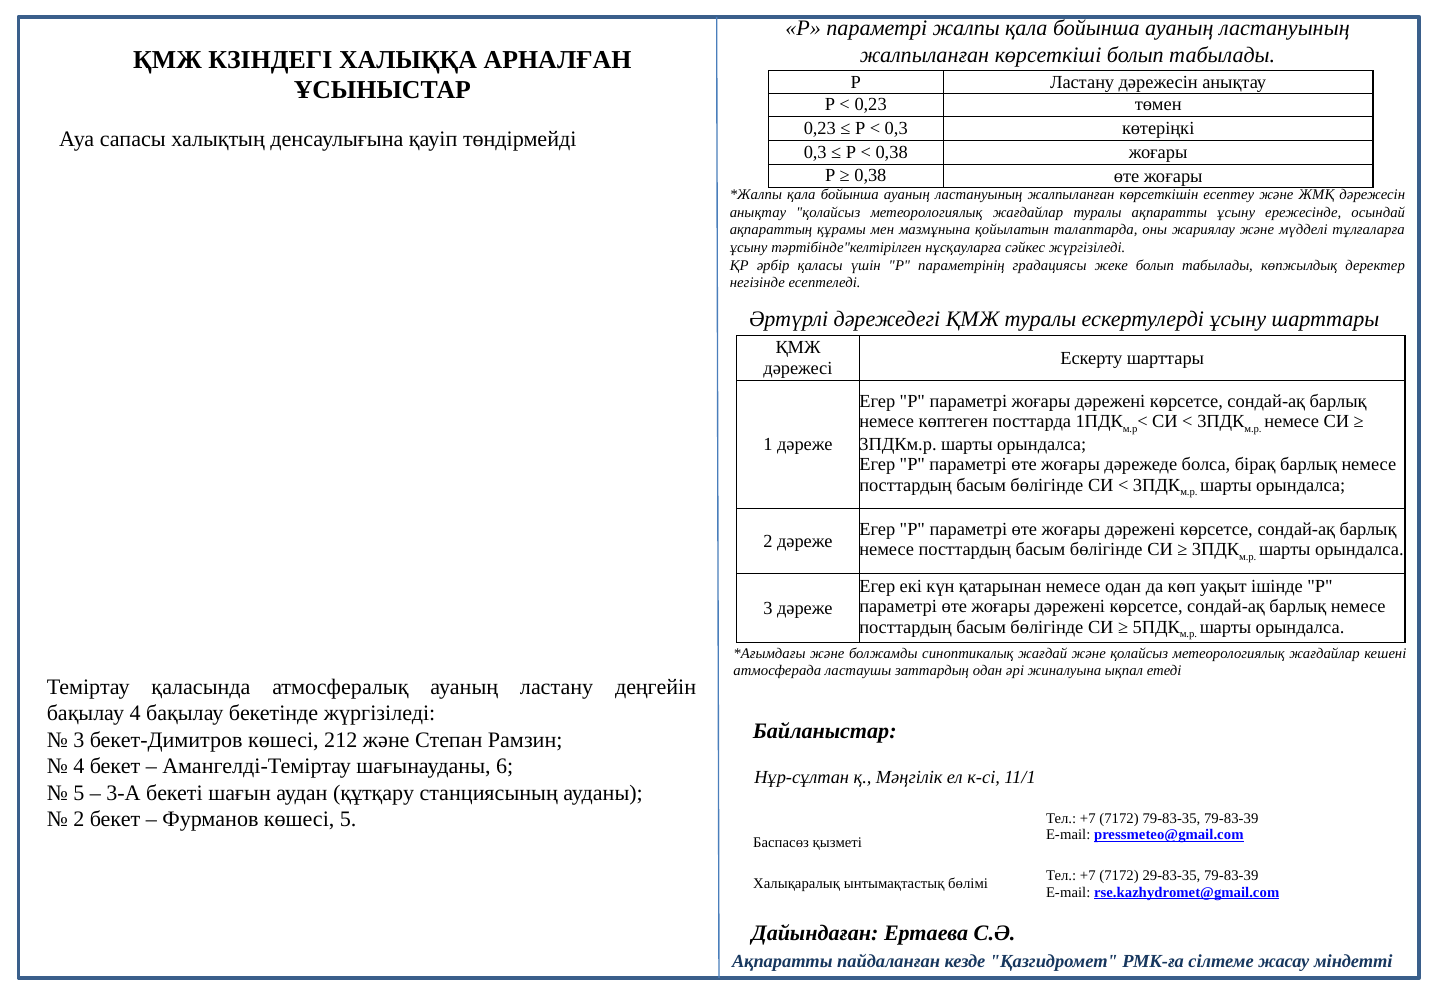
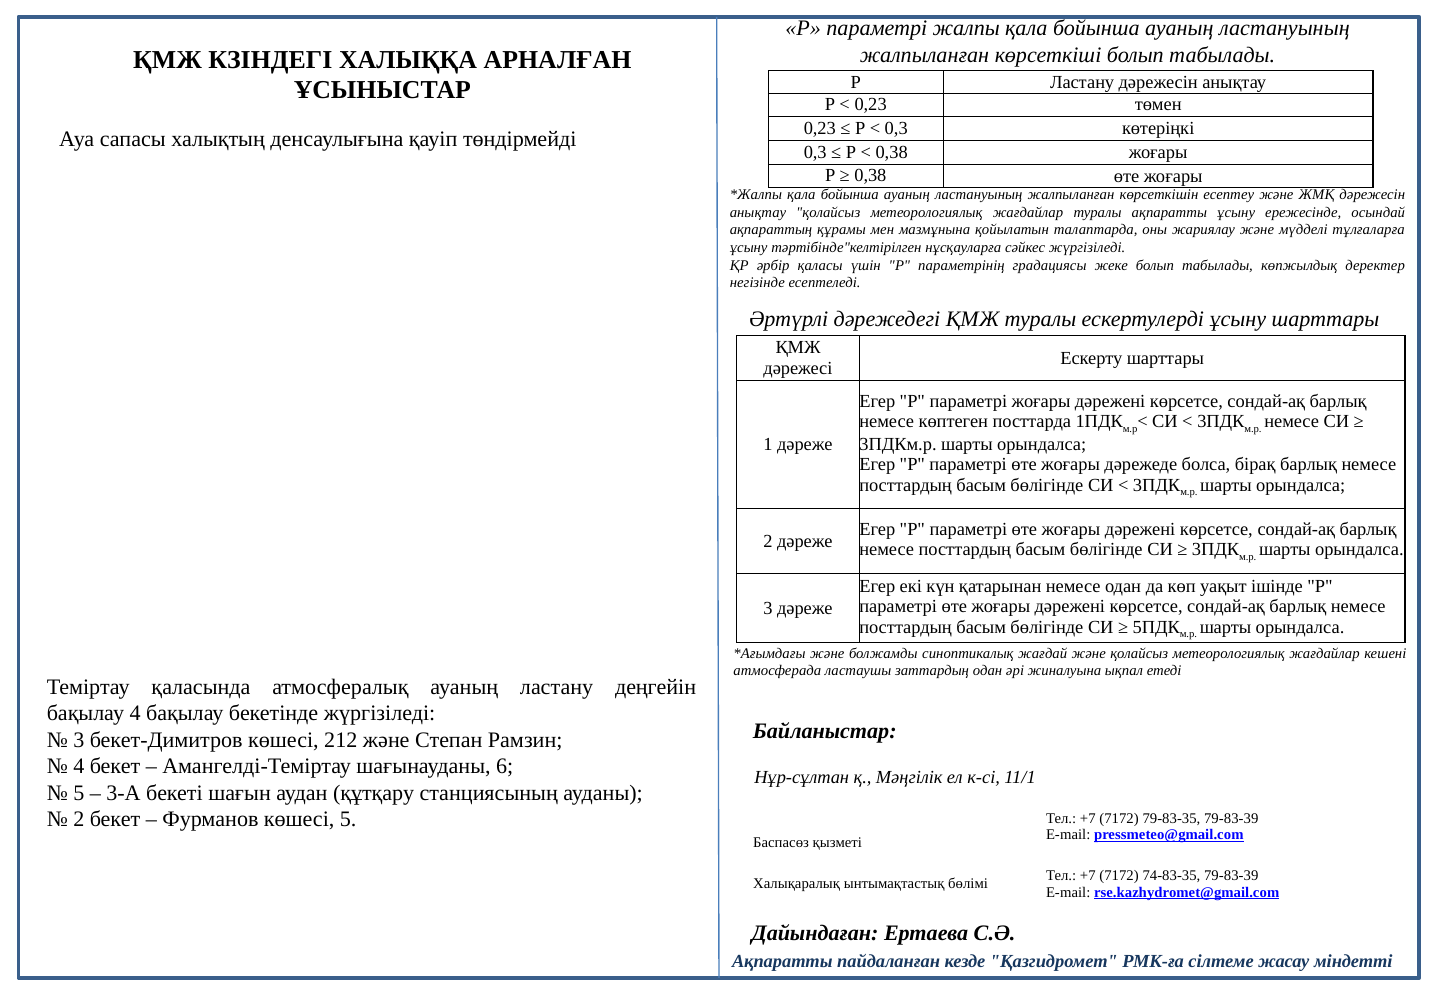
29-83-35: 29-83-35 -> 74-83-35
